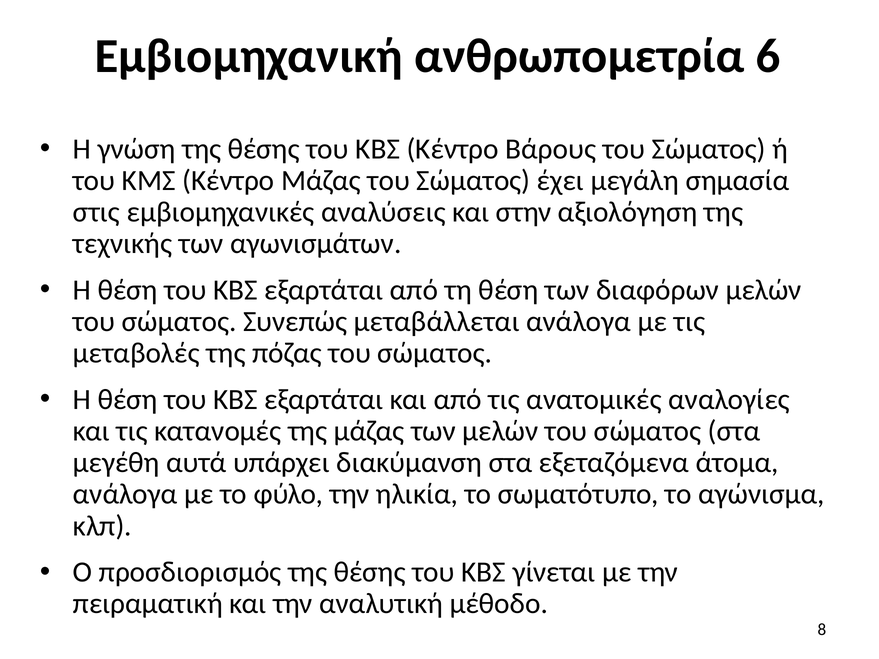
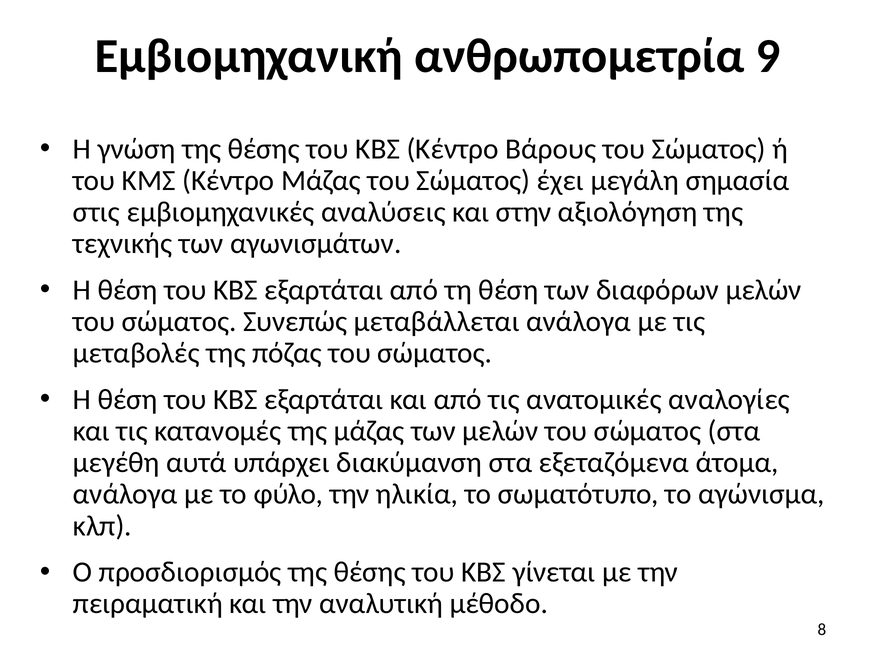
6: 6 -> 9
